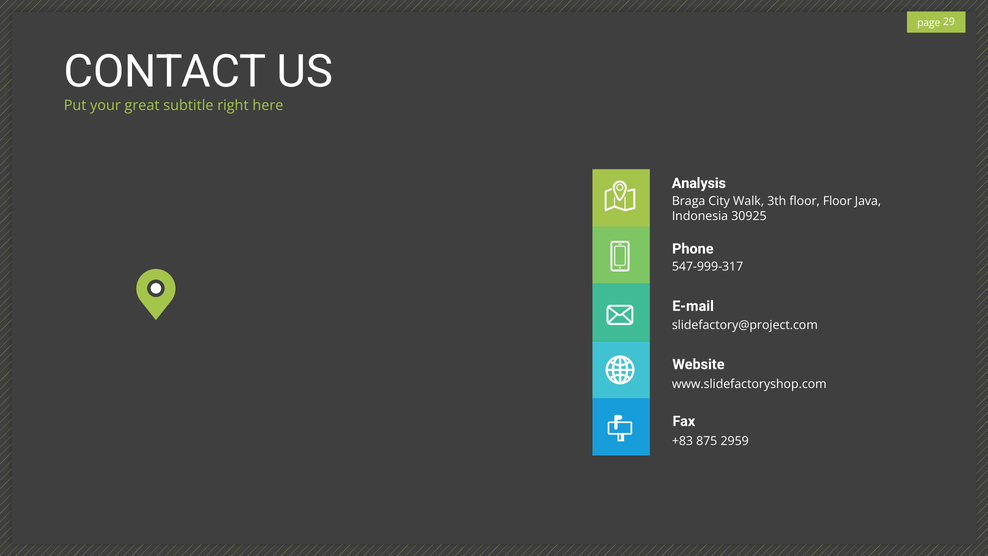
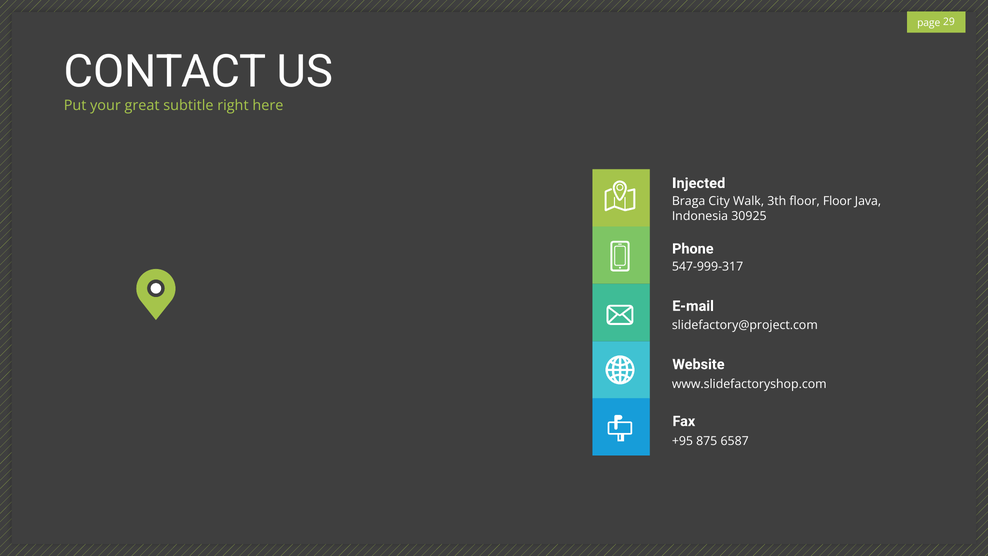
Analysis: Analysis -> Injected
+83: +83 -> +95
2959: 2959 -> 6587
